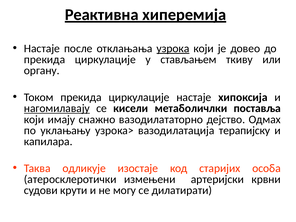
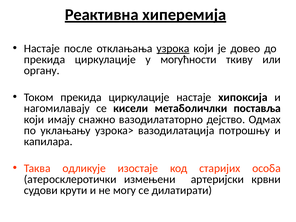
стављањем: стављањем -> могућности
нагомилавају underline: present -> none
терапијску: терапијску -> потрошњу
